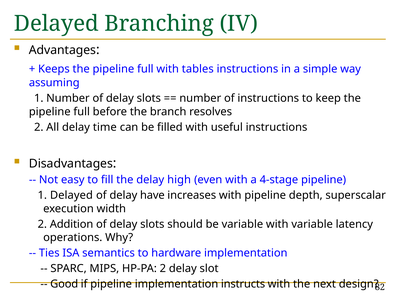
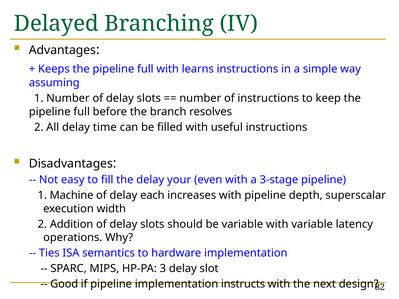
tables: tables -> learns
high: high -> your
4-stage: 4-stage -> 3-stage
1 Delayed: Delayed -> Machine
have: have -> each
HP-PA 2: 2 -> 3
